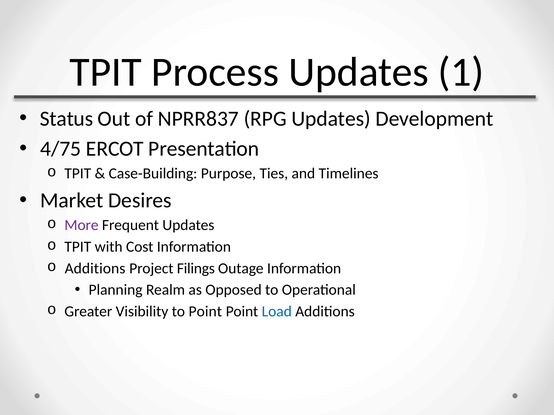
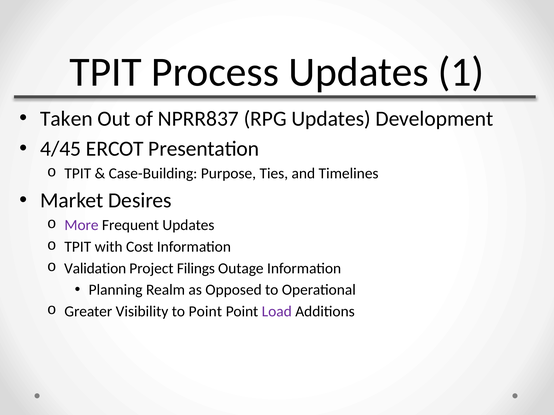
Status: Status -> Taken
4/75: 4/75 -> 4/45
Additions at (95, 269): Additions -> Validation
Load colour: blue -> purple
